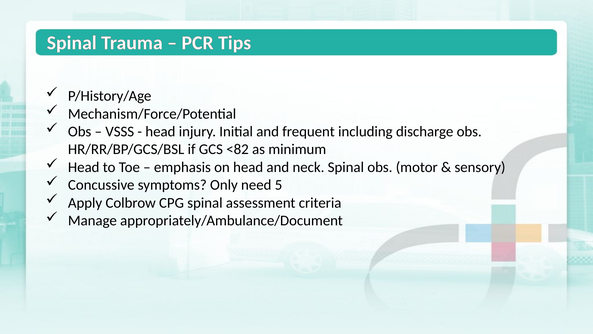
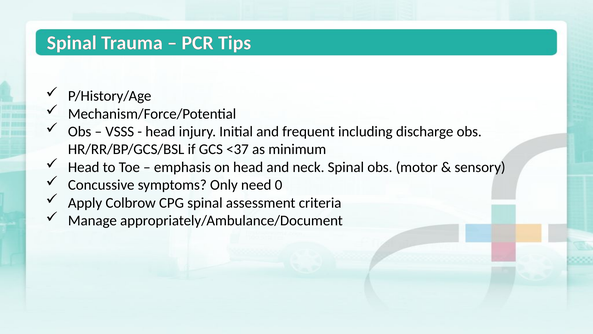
<82: <82 -> <37
5: 5 -> 0
